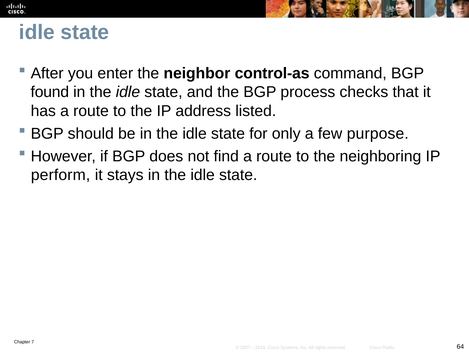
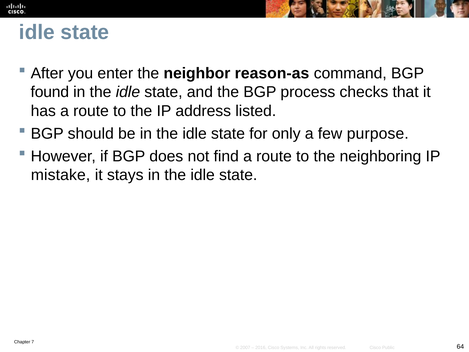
control-as: control-as -> reason-as
perform: perform -> mistake
